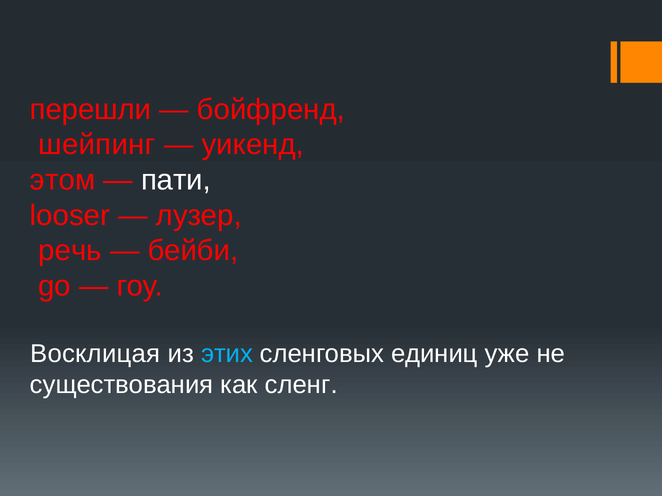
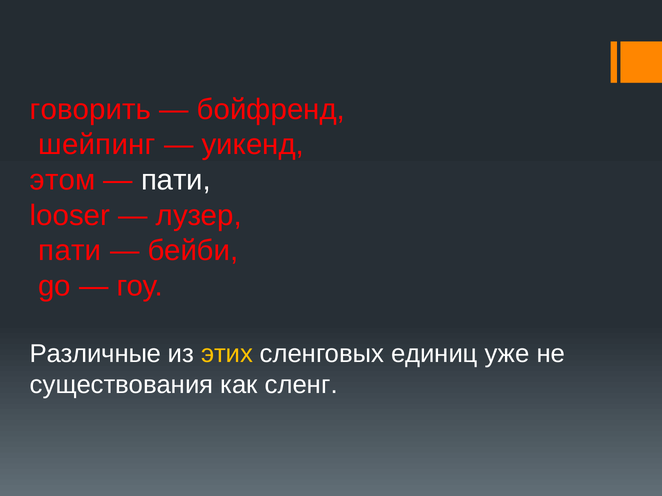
перешли: перешли -> говорить
речь at (70, 251): речь -> пати
Восклицая: Восклицая -> Различные
этих colour: light blue -> yellow
